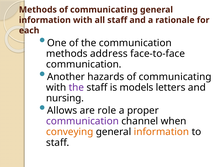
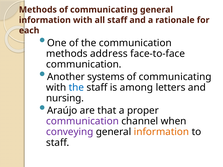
hazards: hazards -> systems
the at (76, 88) colour: purple -> blue
models: models -> among
Allows: Allows -> Araújo
role: role -> that
conveying colour: orange -> purple
